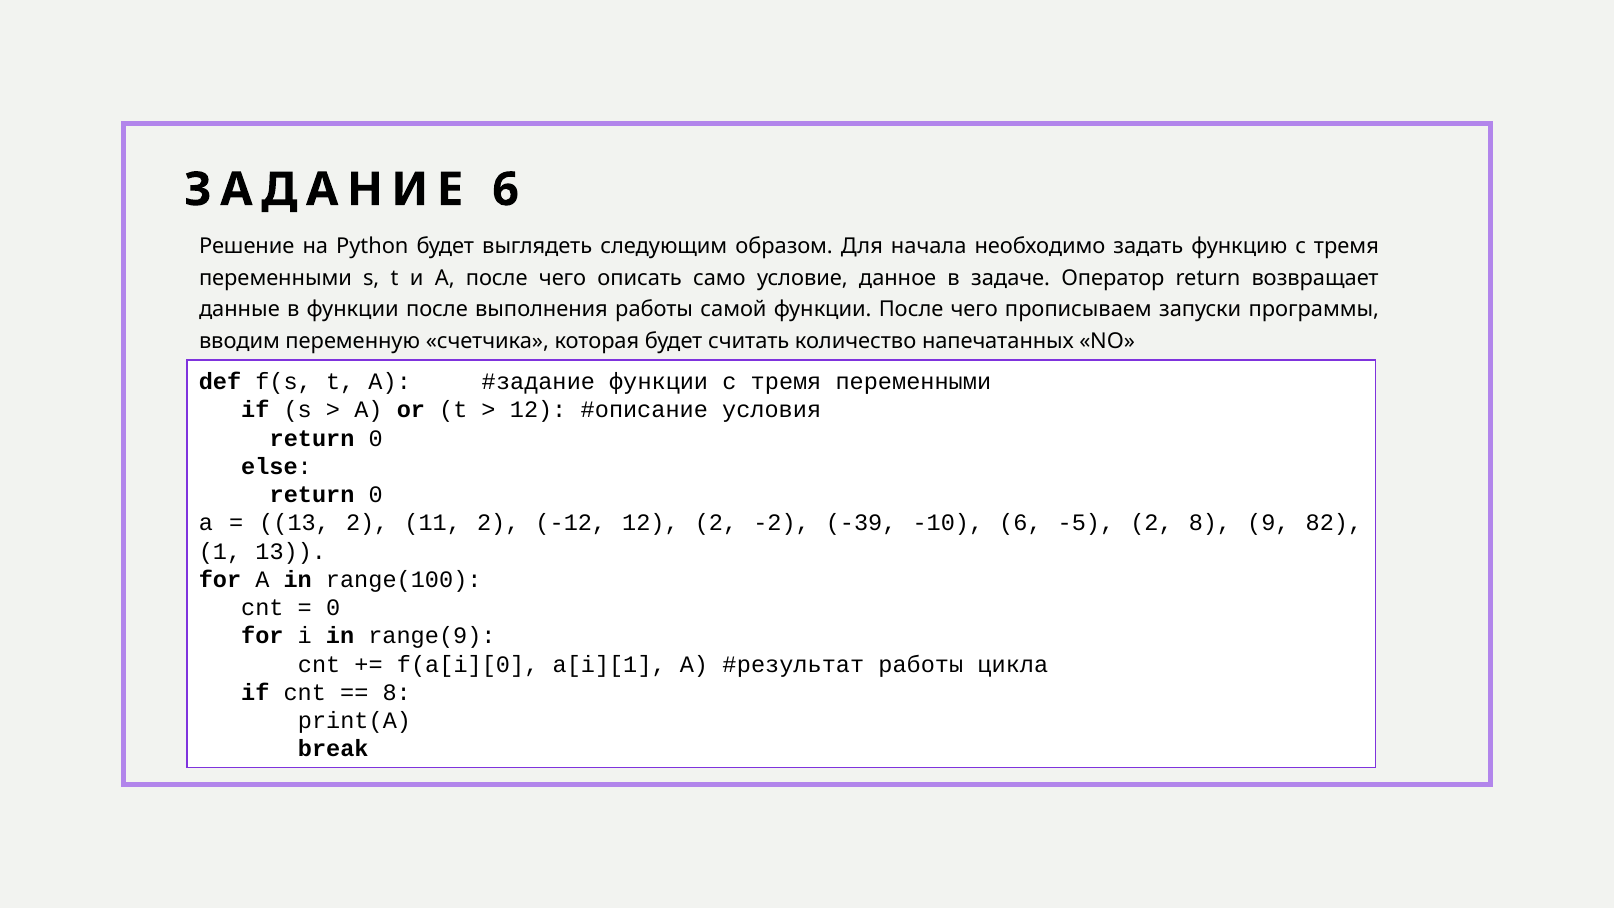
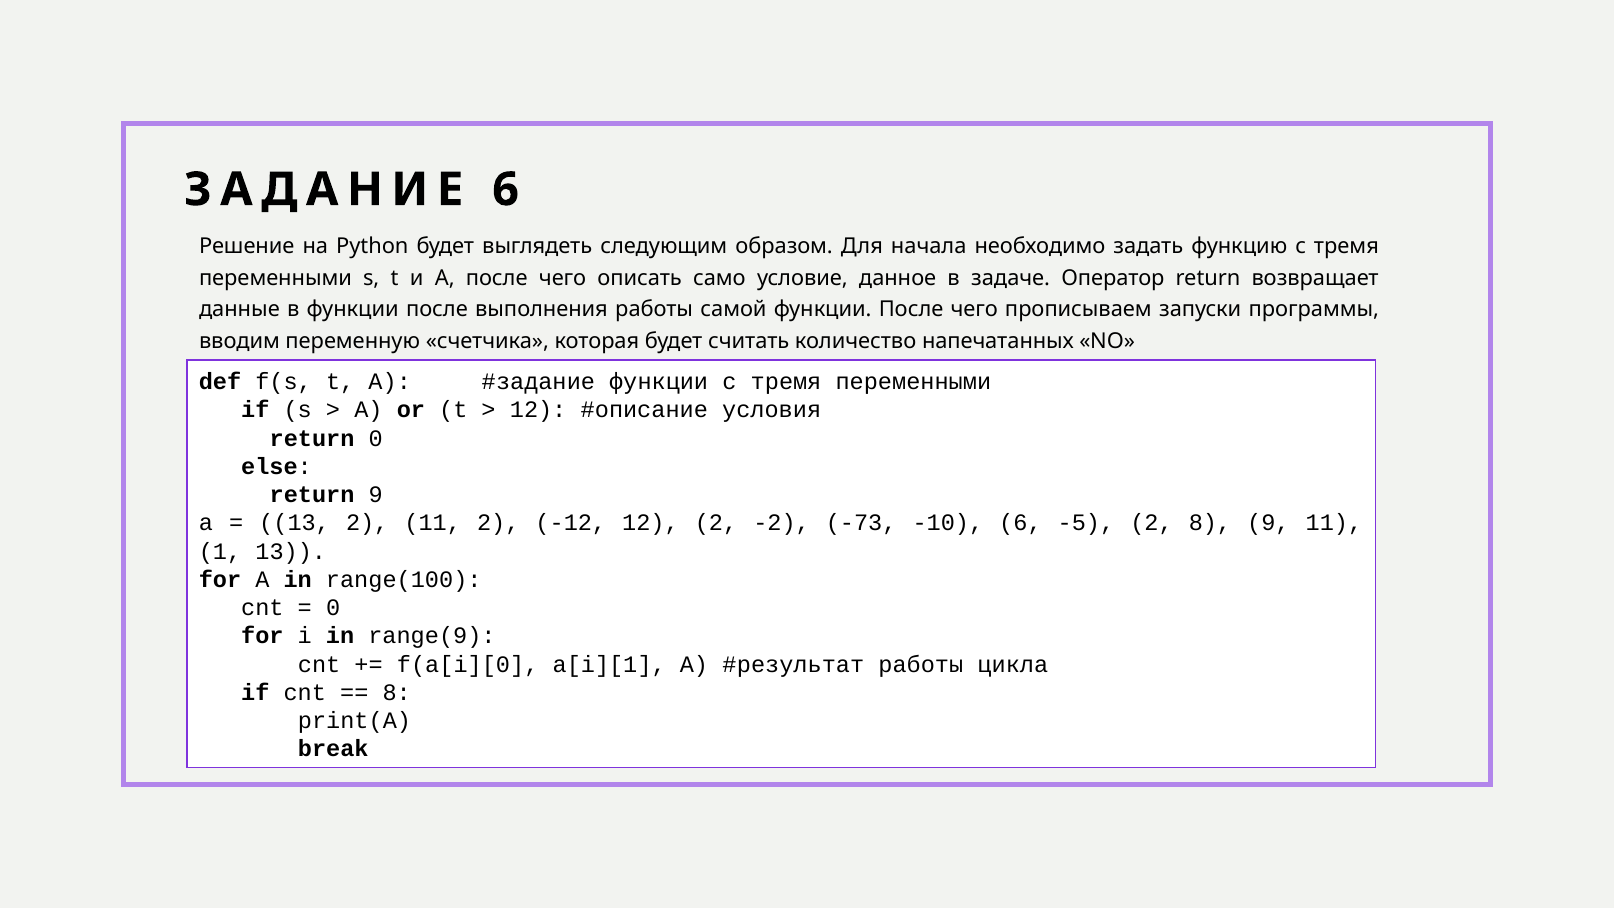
0 at (376, 495): 0 -> 9
-39: -39 -> -73
9 82: 82 -> 11
